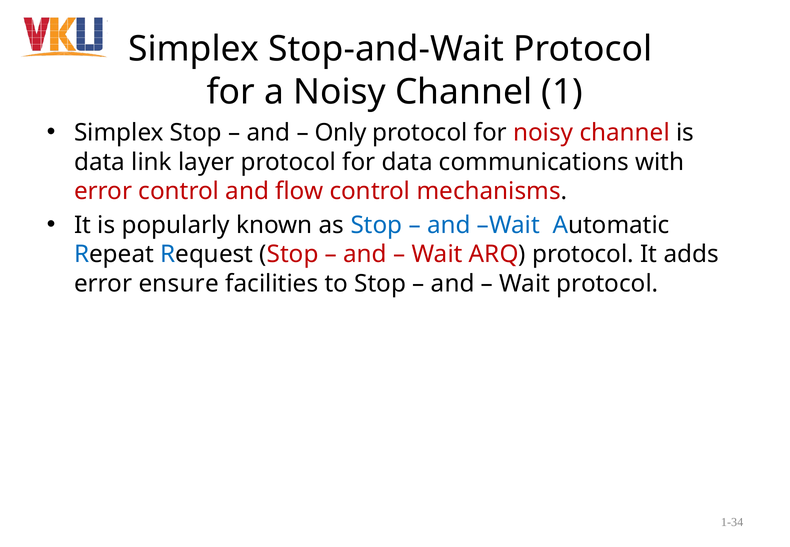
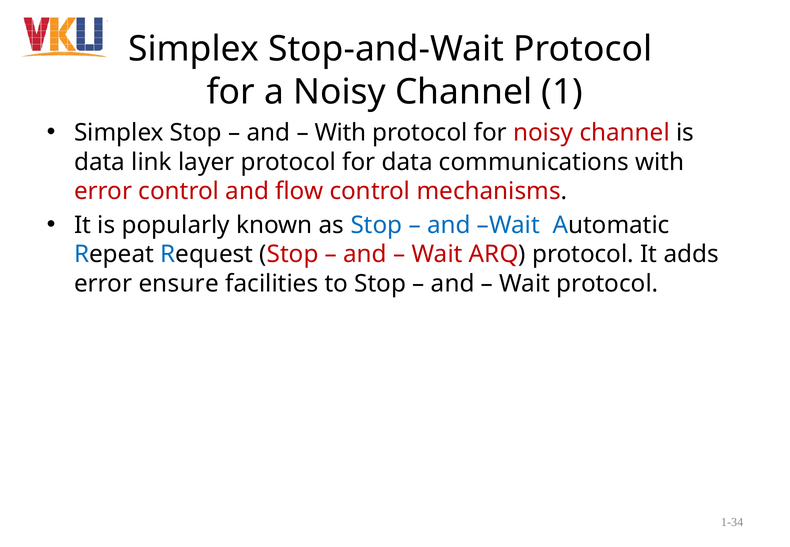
Only at (341, 133): Only -> With
